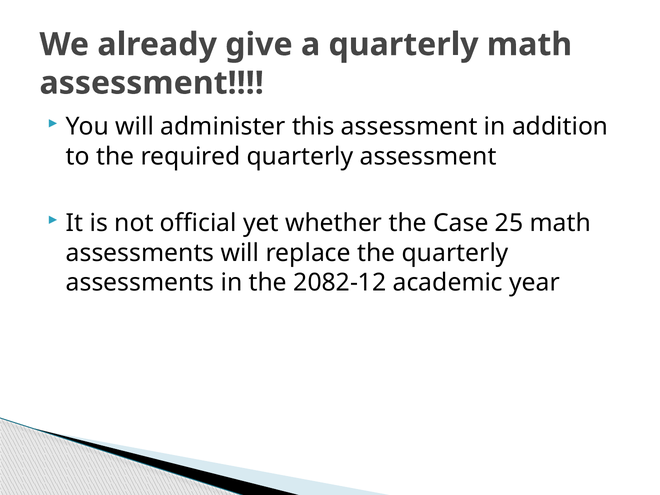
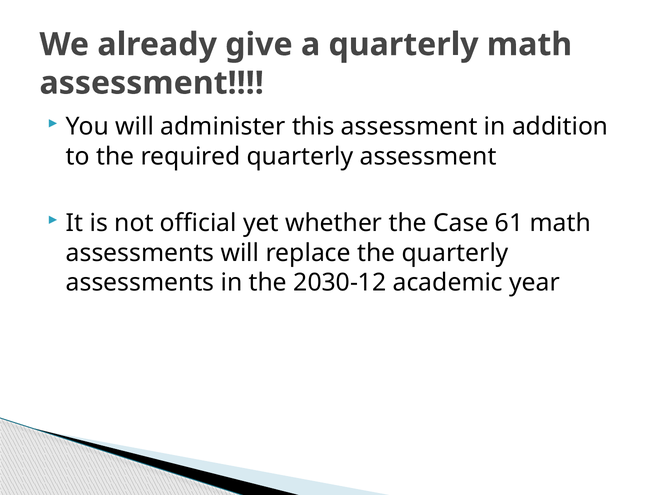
25: 25 -> 61
2082-12: 2082-12 -> 2030-12
